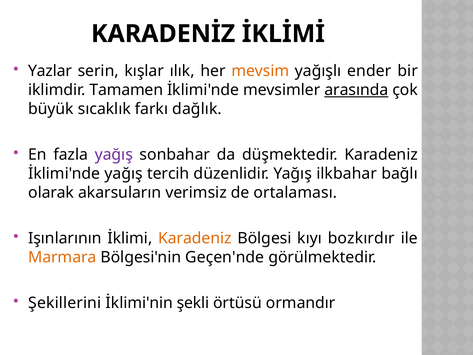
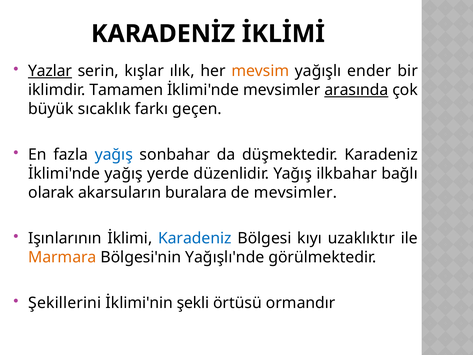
Yazlar underline: none -> present
dağlık: dağlık -> geçen
yağış at (114, 155) colour: purple -> blue
tercih: tercih -> yerde
verimsiz: verimsiz -> buralara
de ortalaması: ortalaması -> mevsimler
Karadeniz at (195, 238) colour: orange -> blue
bozkırdır: bozkırdır -> uzaklıktır
Geçen'nde: Geçen'nde -> Yağışlı'nde
